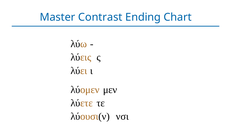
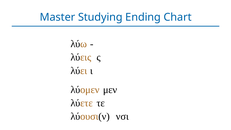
Contrast: Contrast -> Studying
